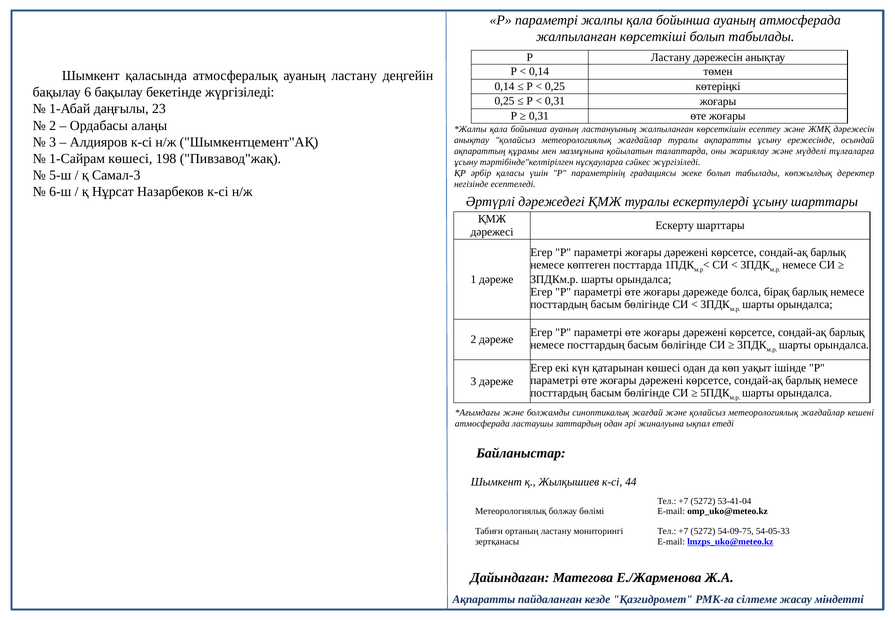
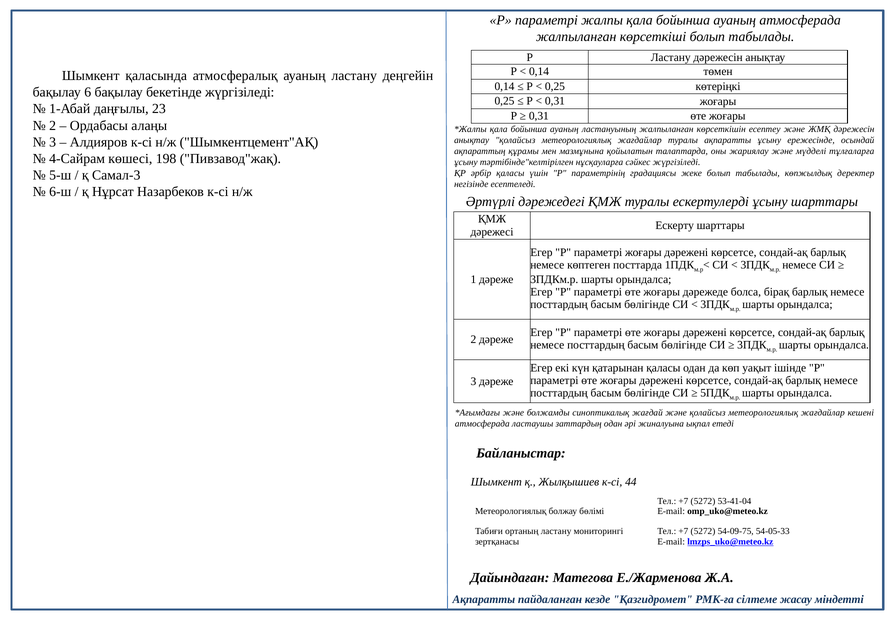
1-Сайрам: 1-Сайрам -> 4-Сайрам
қатарынан көшесі: көшесі -> қаласы
